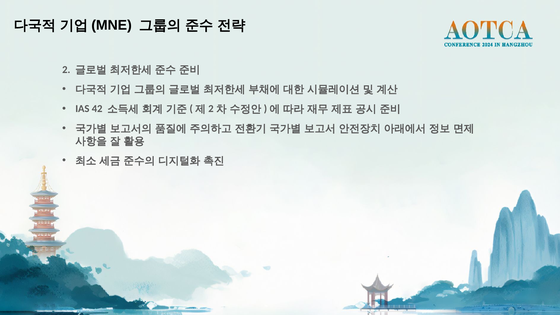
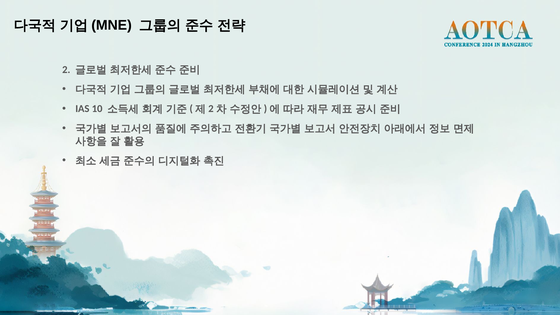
42: 42 -> 10
